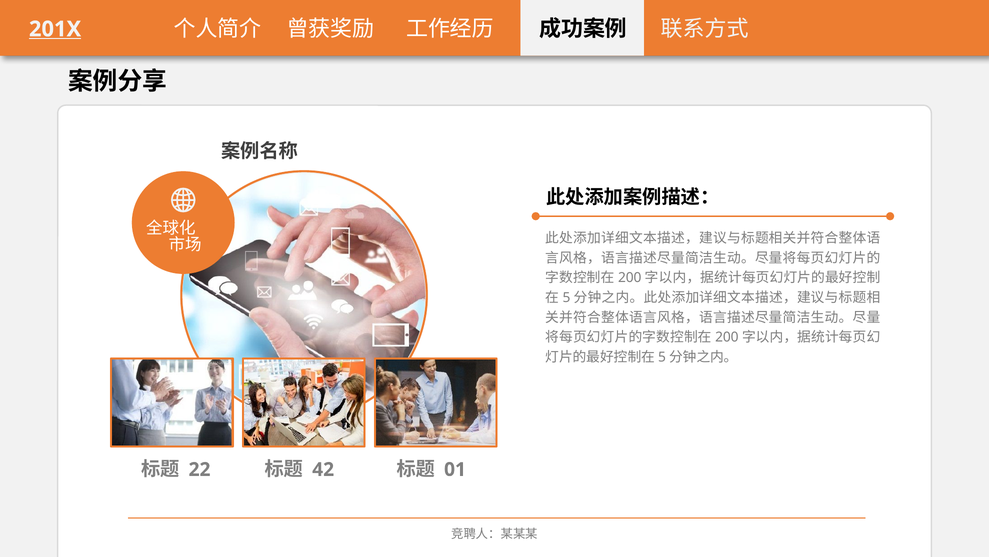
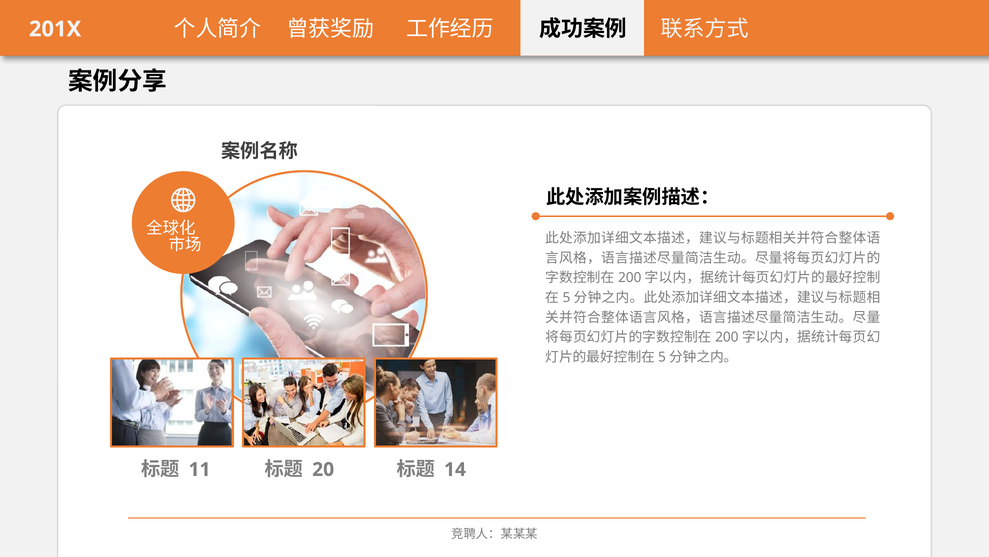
201X underline: present -> none
22: 22 -> 11
42: 42 -> 20
01: 01 -> 14
